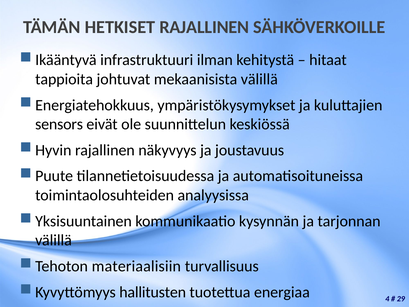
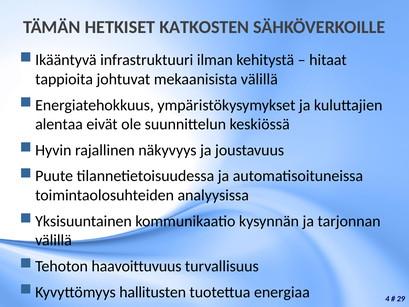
HETKISET RAJALLINEN: RAJALLINEN -> KATKOSTEN
sensors: sensors -> alentaa
materiaalisiin: materiaalisiin -> haavoittuvuus
